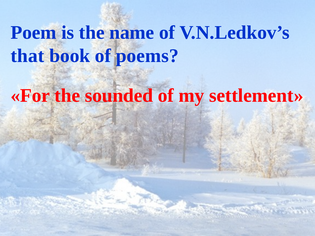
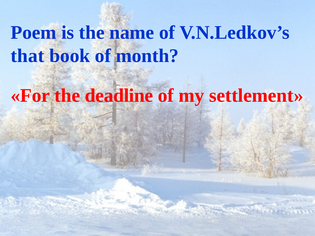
poems: poems -> month
sounded: sounded -> deadline
